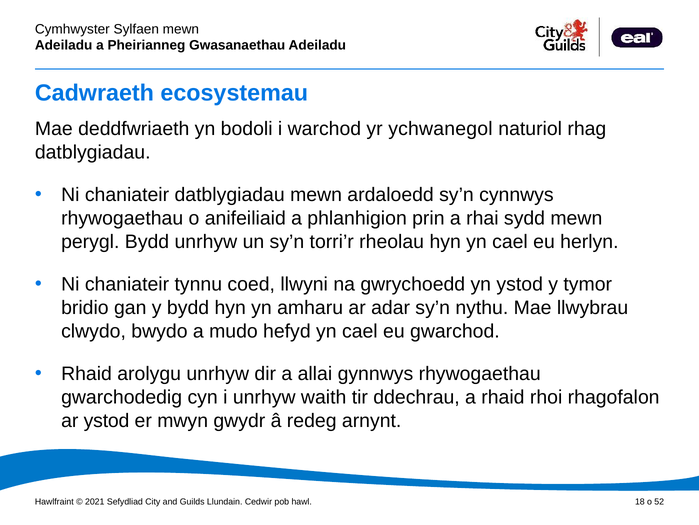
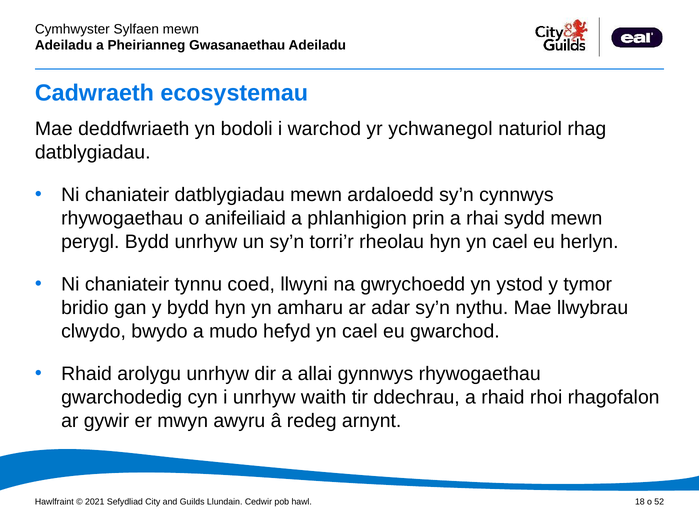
ar ystod: ystod -> gywir
gwydr: gwydr -> awyru
